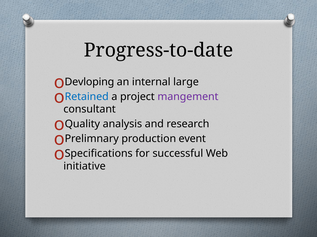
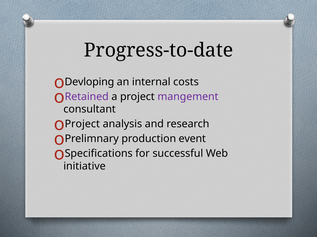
large: large -> costs
Retained colour: blue -> purple
Quality at (82, 124): Quality -> Project
